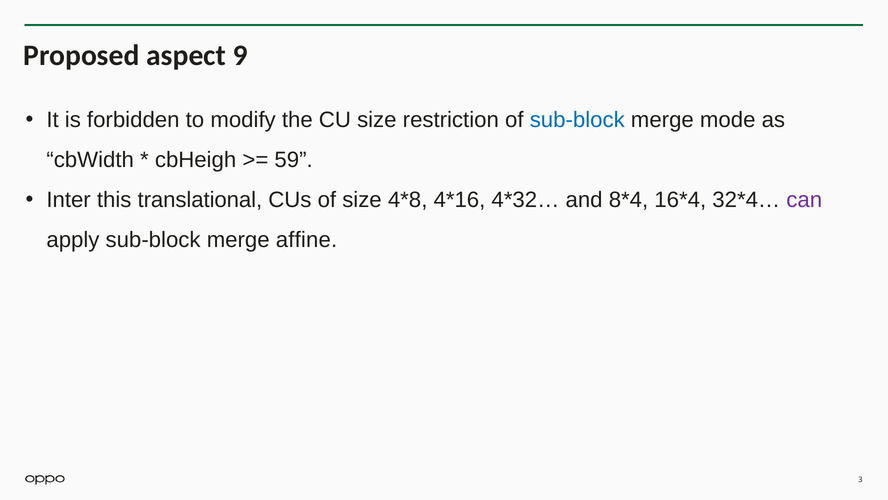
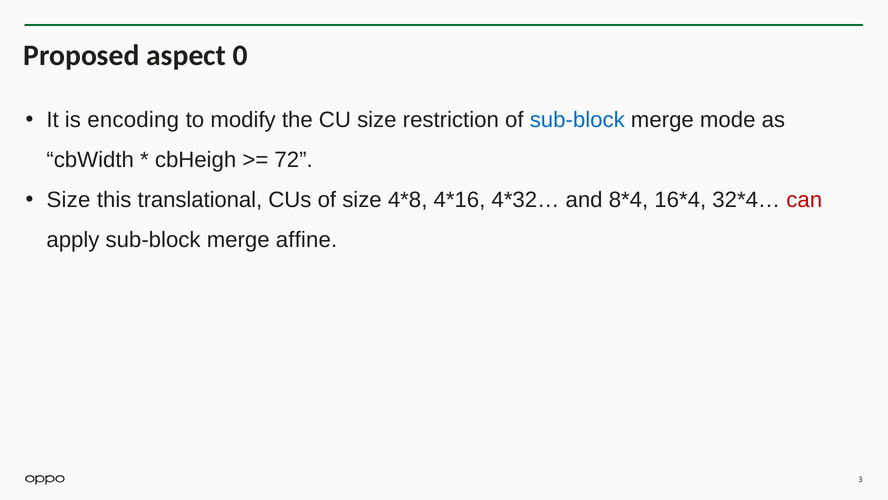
9: 9 -> 0
forbidden: forbidden -> encoding
59: 59 -> 72
Inter at (69, 200): Inter -> Size
can colour: purple -> red
